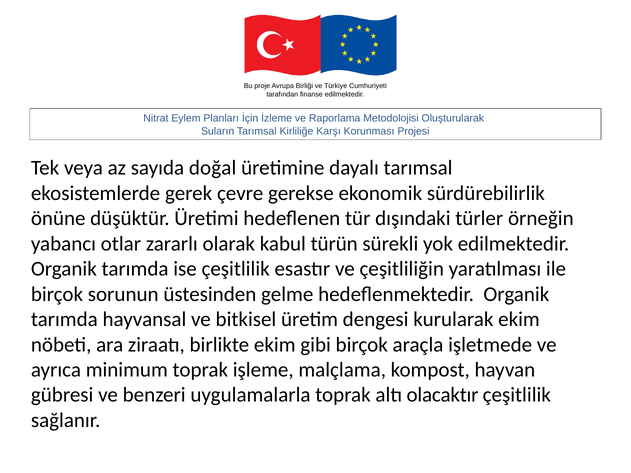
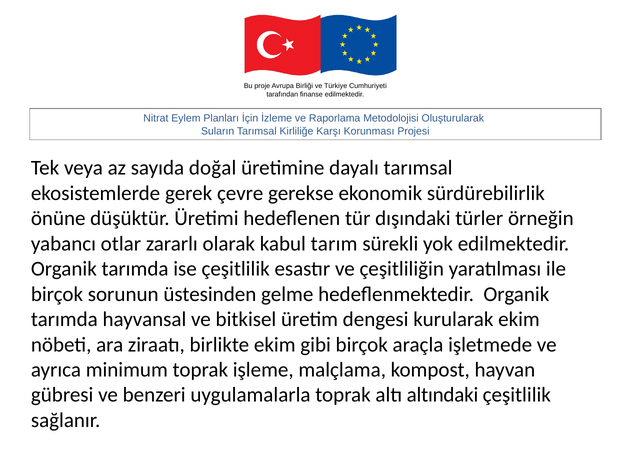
türün: türün -> tarım
olacaktır: olacaktır -> altındaki
